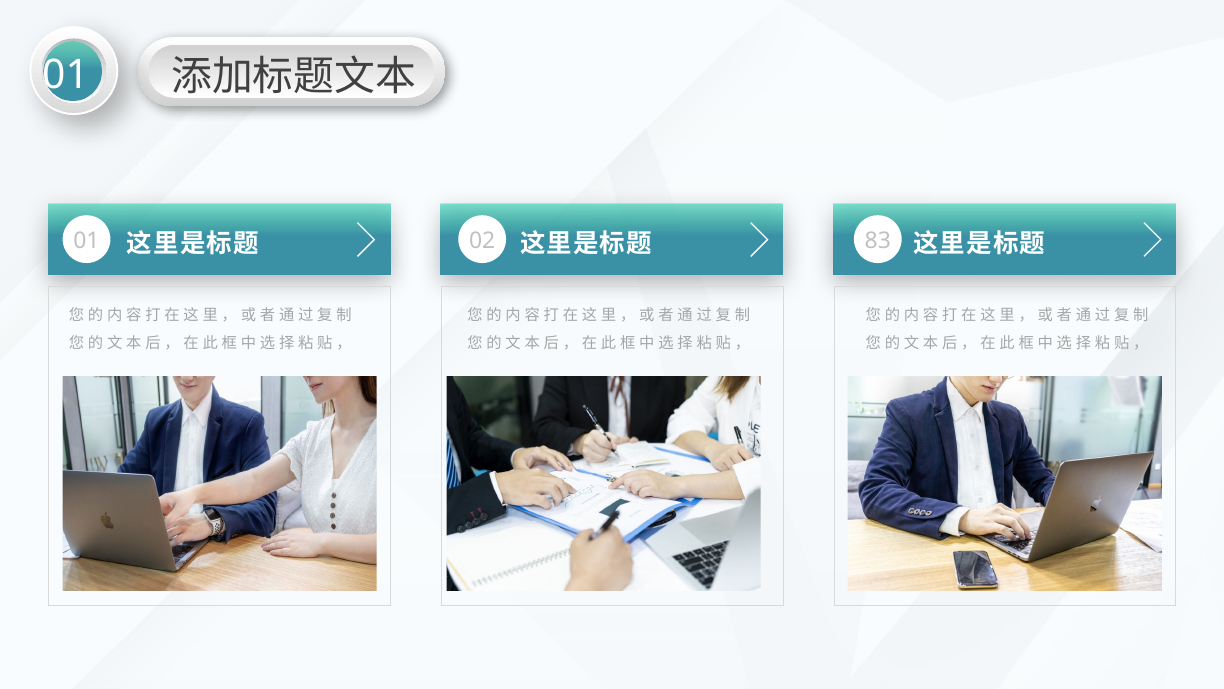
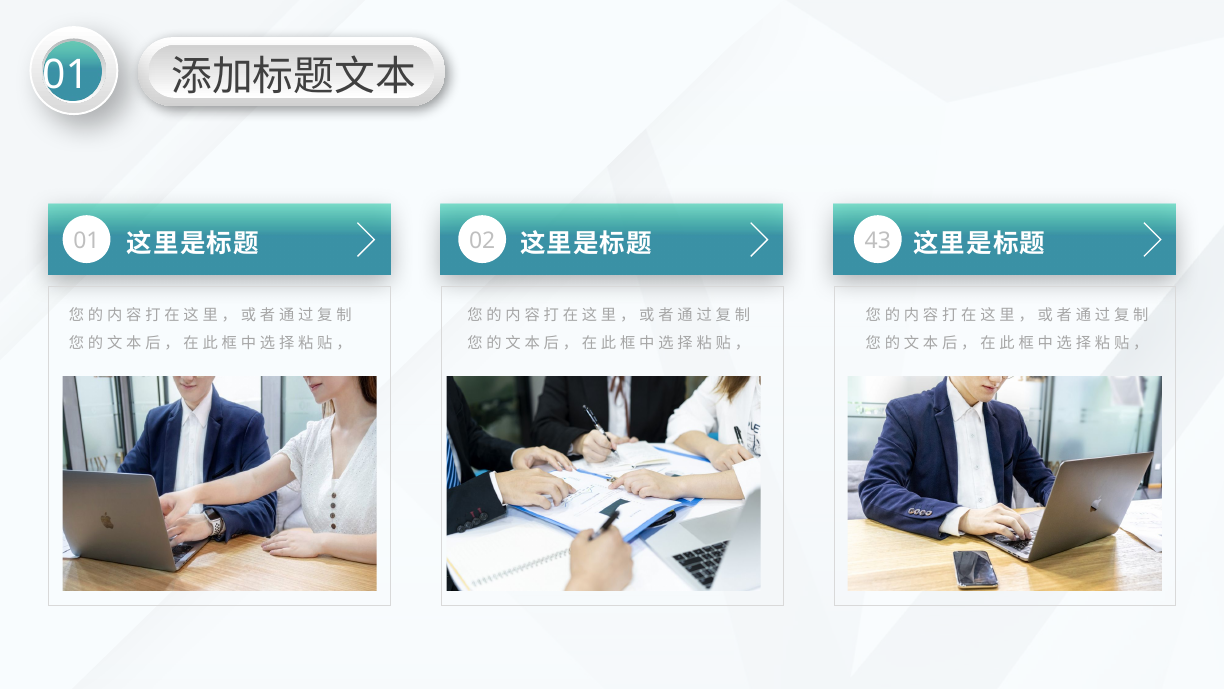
83: 83 -> 43
